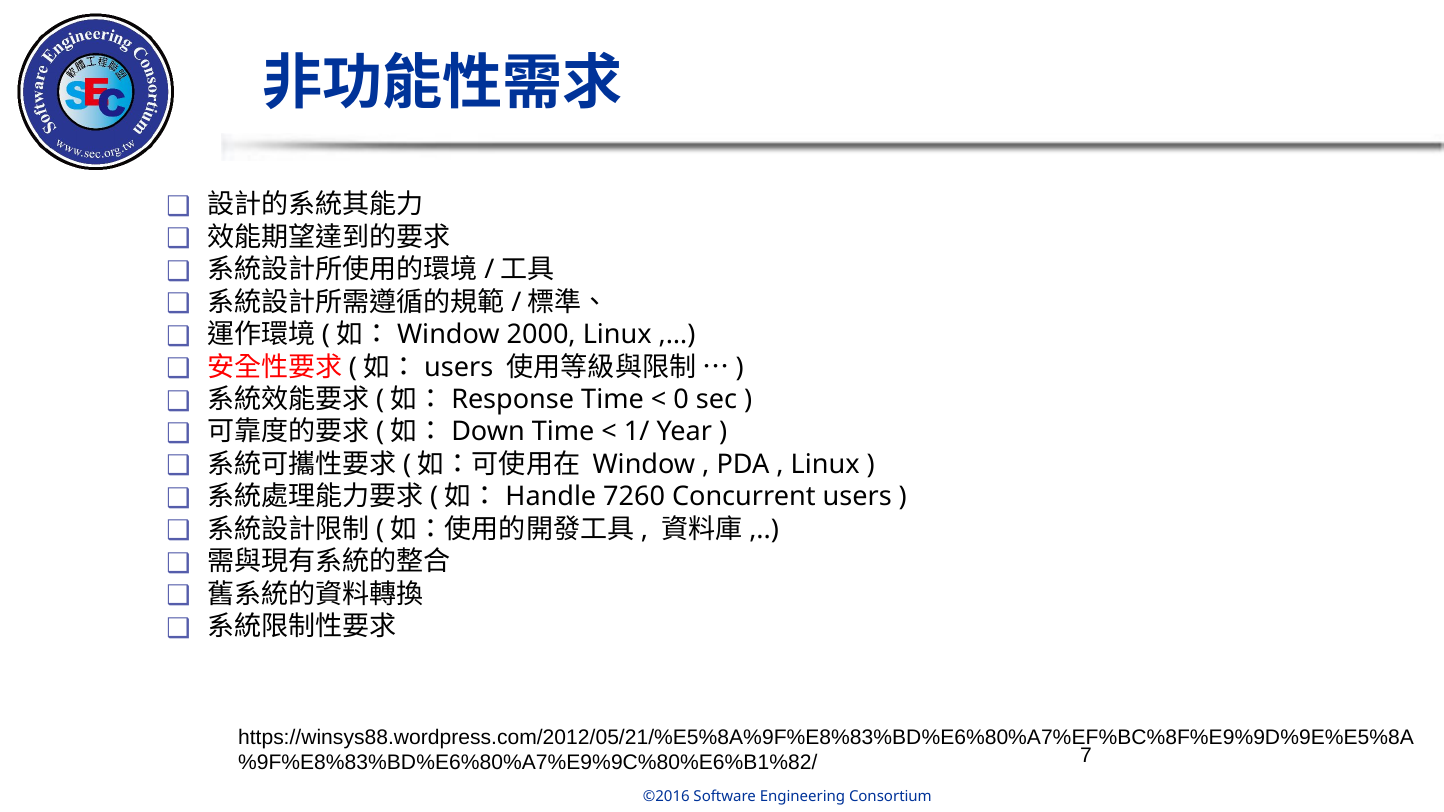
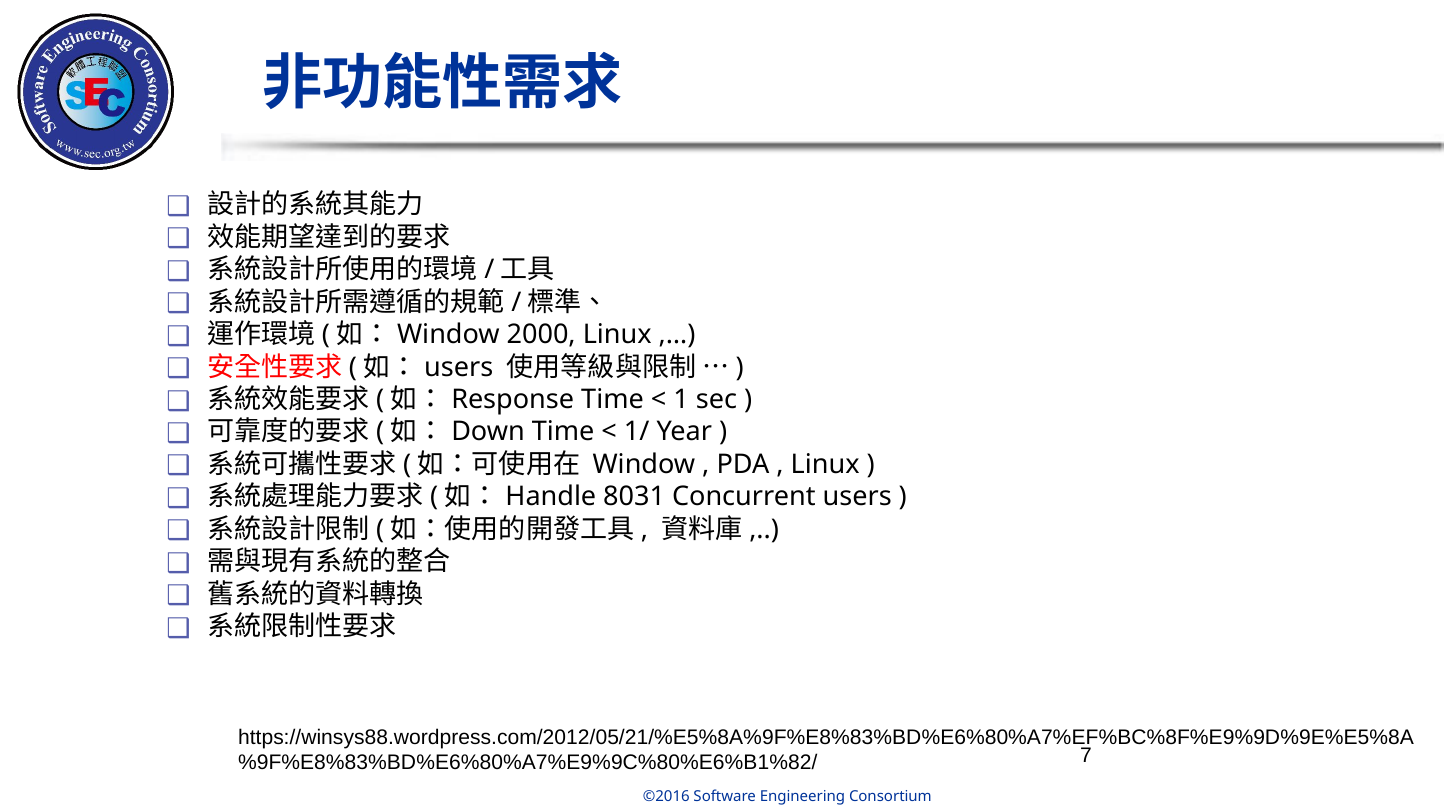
0: 0 -> 1
7260: 7260 -> 8031
